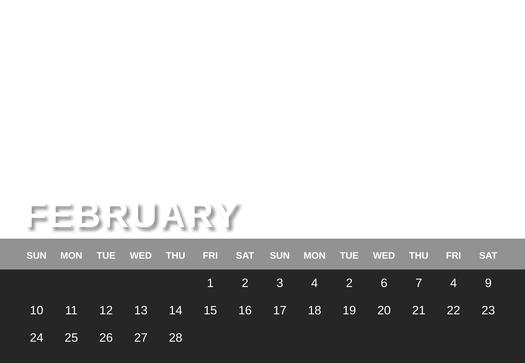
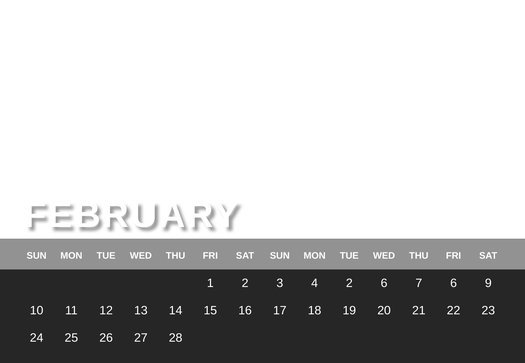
7 4: 4 -> 6
